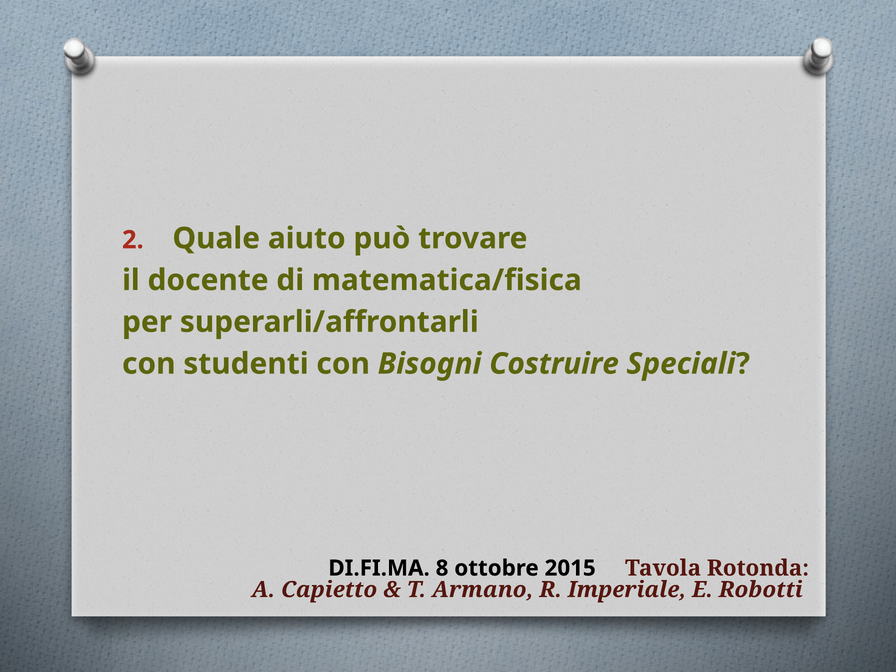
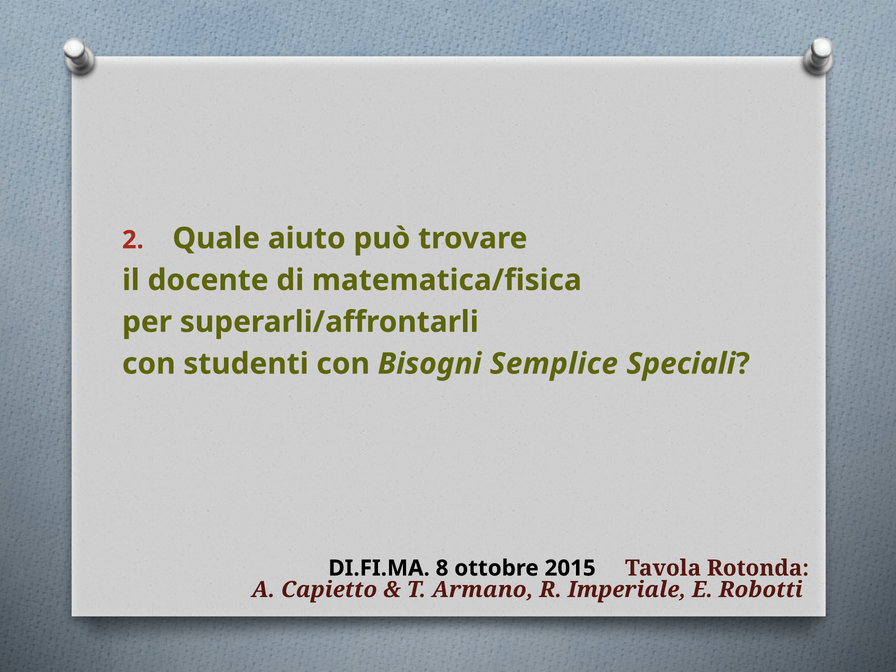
Costruire: Costruire -> Semplice
